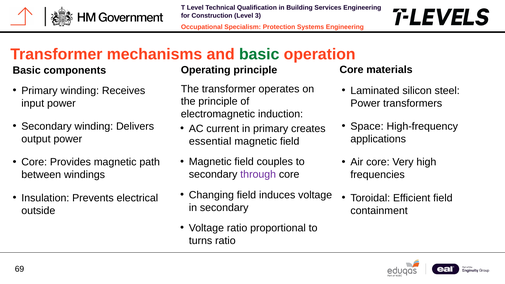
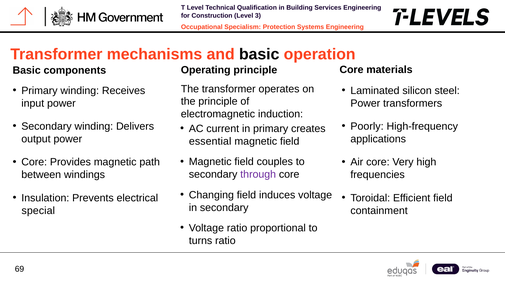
basic at (259, 54) colour: green -> black
Space: Space -> Poorly
outside: outside -> special
